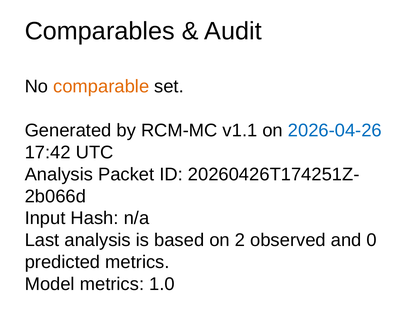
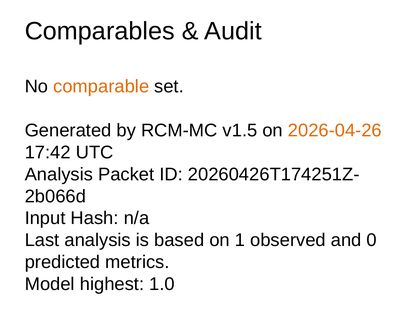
v1.1: v1.1 -> v1.5
2026-04-26 colour: blue -> orange
2: 2 -> 1
Model metrics: metrics -> highest
